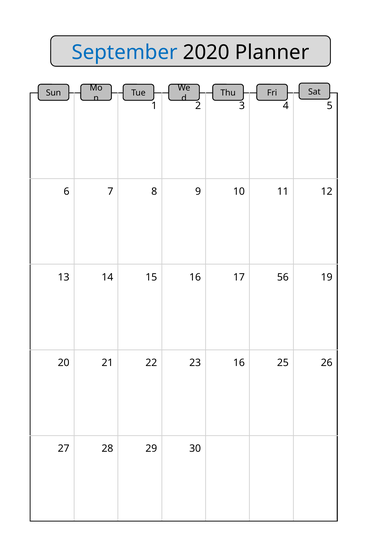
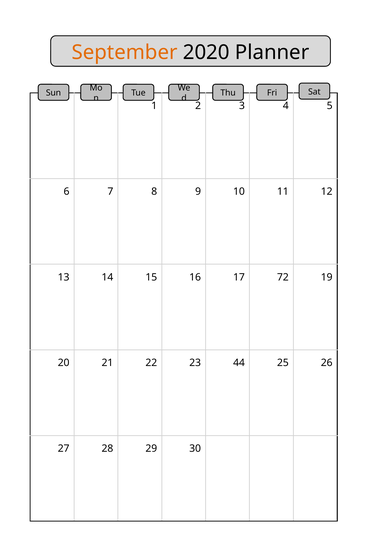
September colour: blue -> orange
56: 56 -> 72
23 16: 16 -> 44
